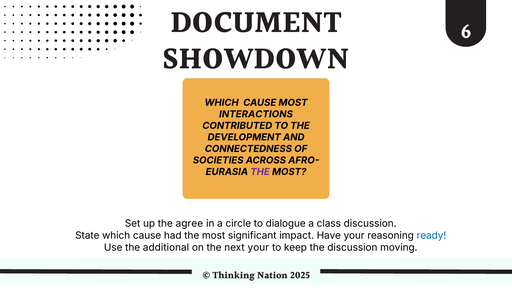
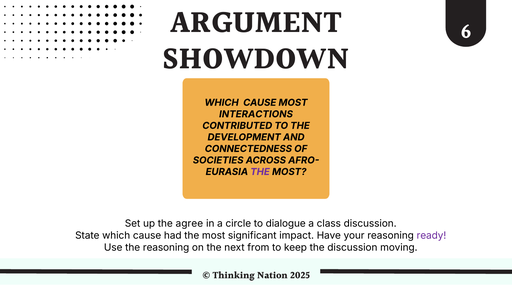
DOCUMENT: DOCUMENT -> ARGUMENT
ready colour: blue -> purple
the additional: additional -> reasoning
next your: your -> from
